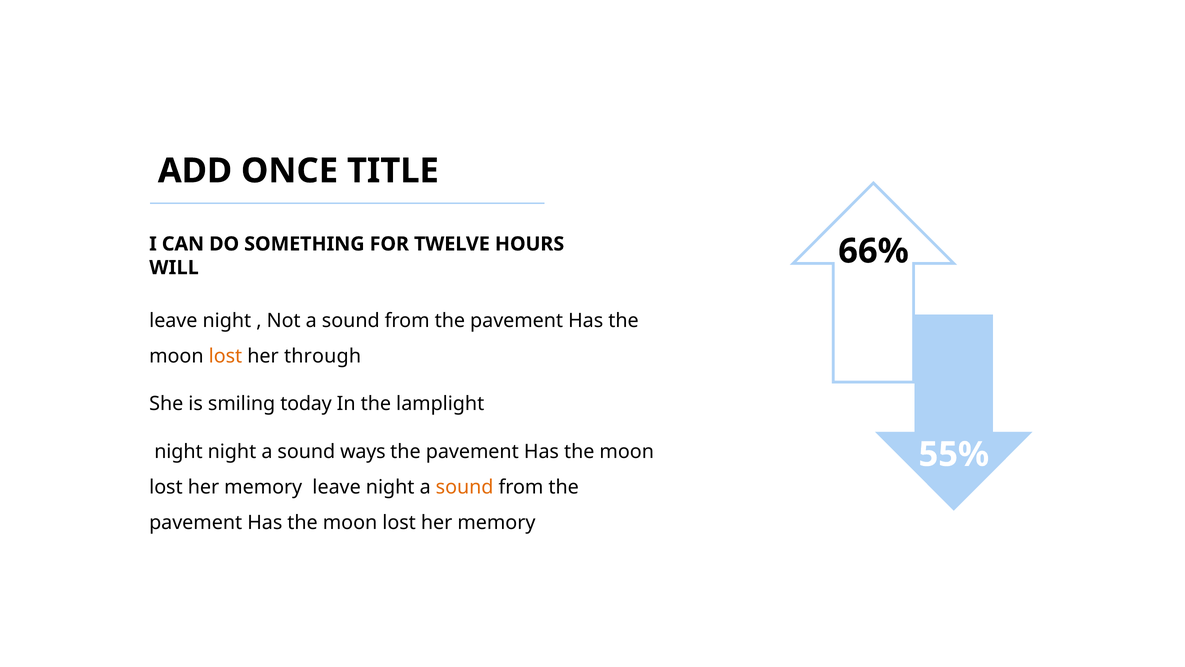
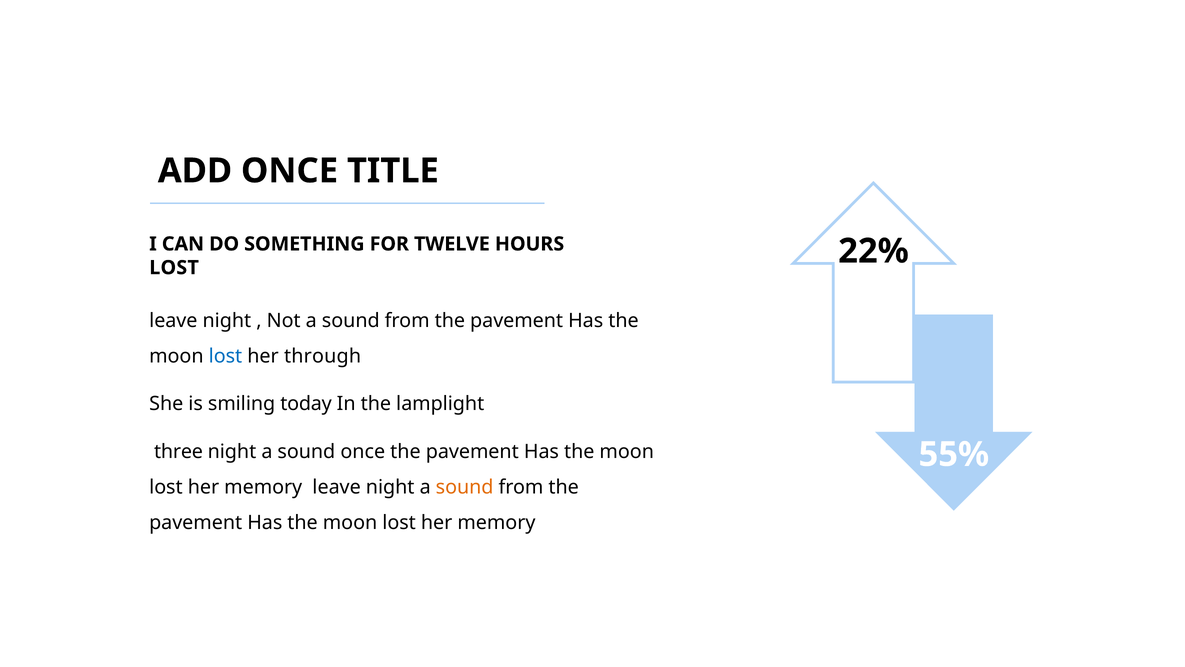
66%: 66% -> 22%
WILL at (174, 267): WILL -> LOST
lost at (225, 356) colour: orange -> blue
night at (178, 452): night -> three
sound ways: ways -> once
